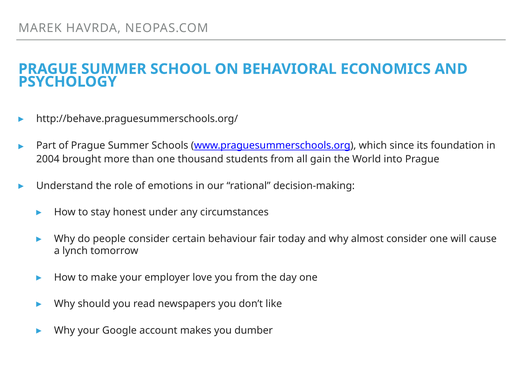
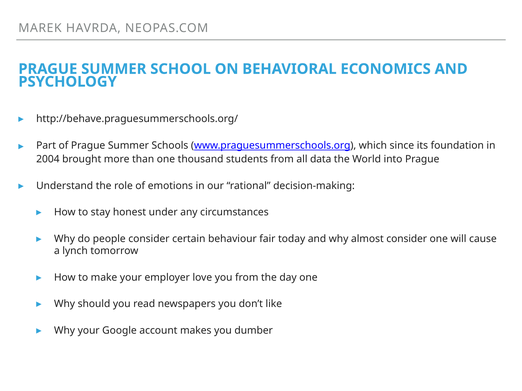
gain: gain -> data
